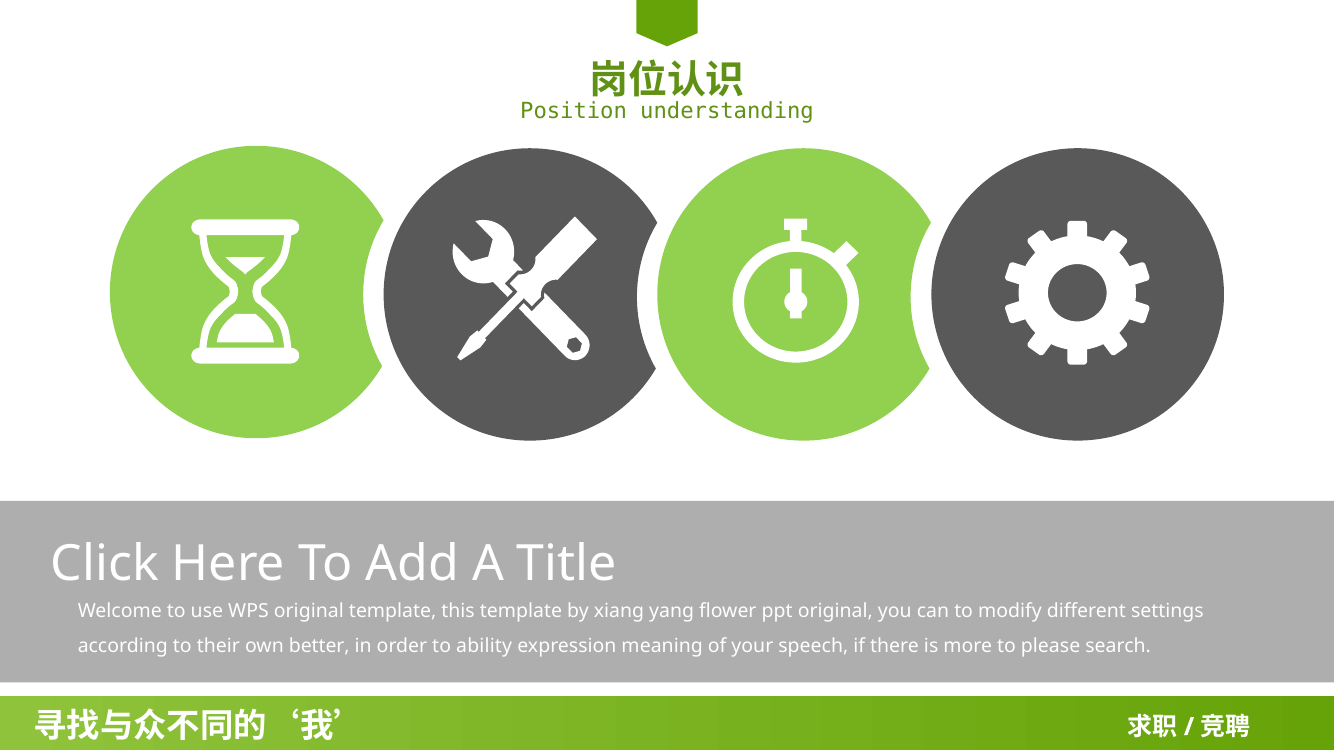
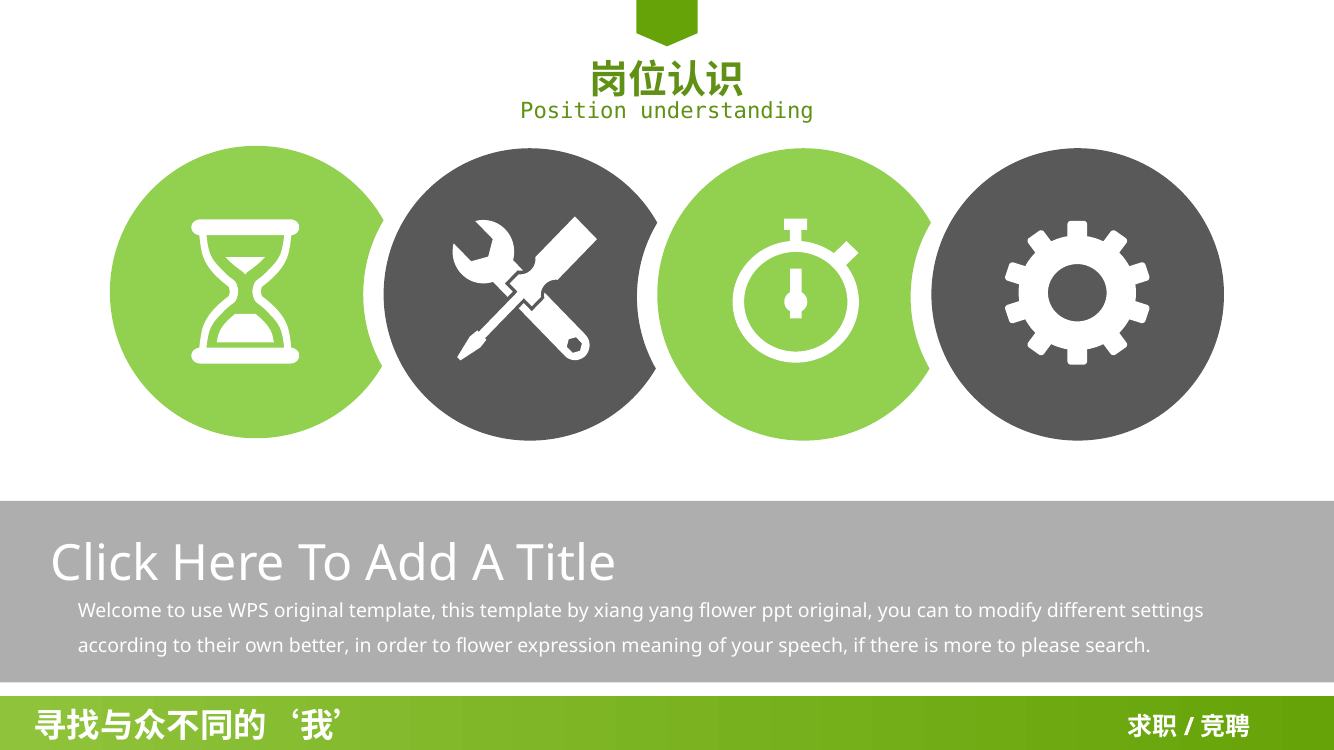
to ability: ability -> flower
